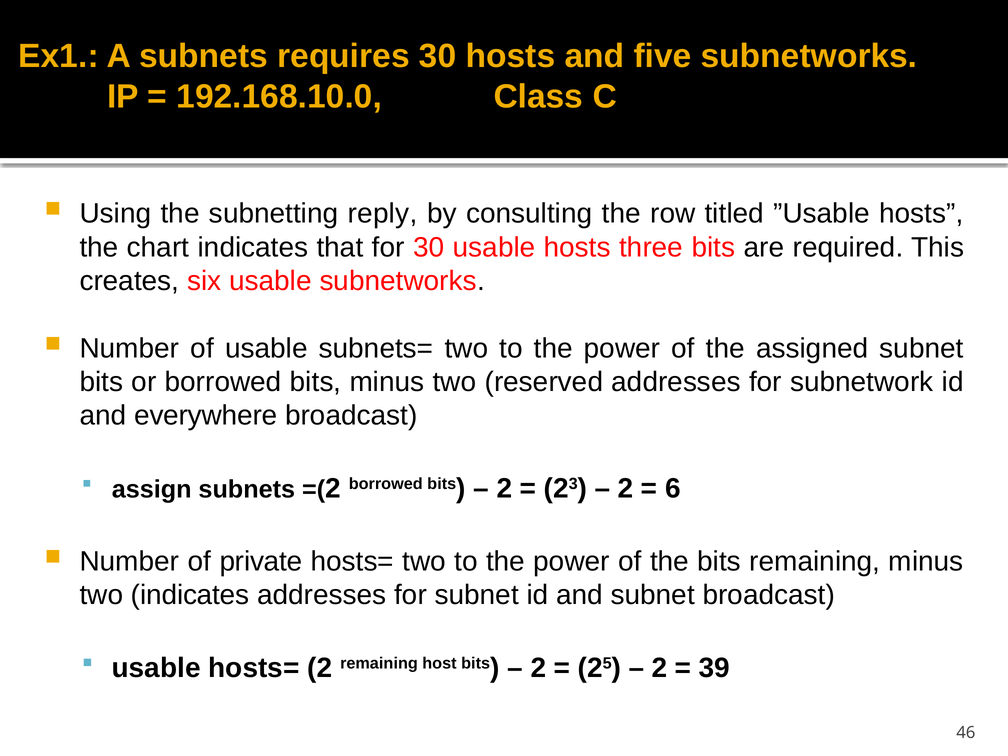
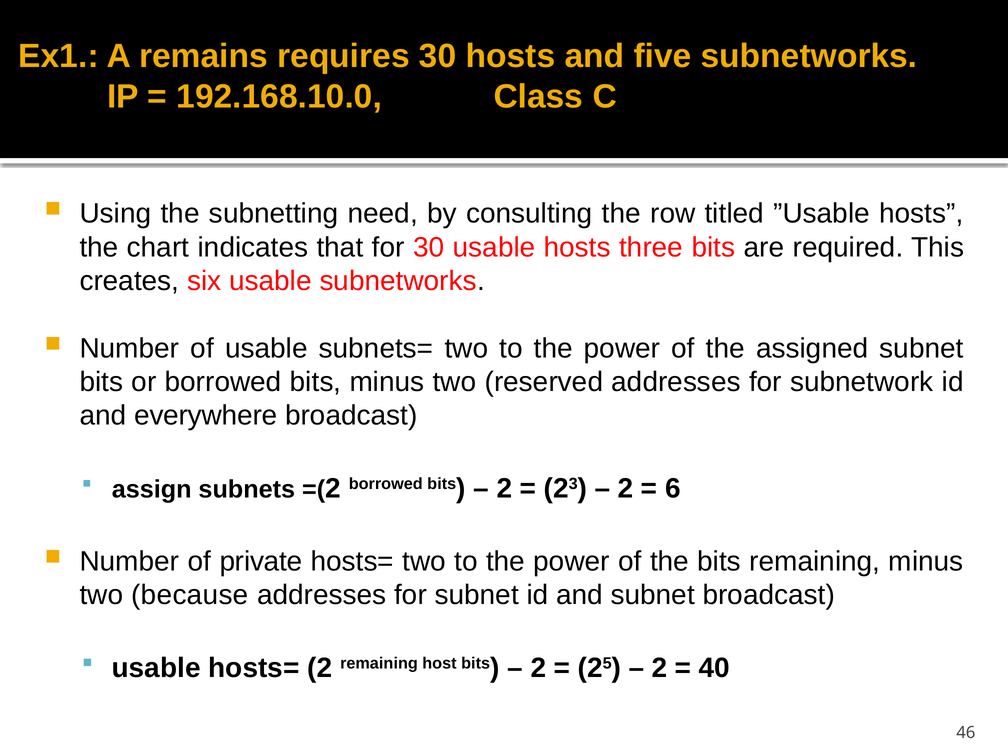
A subnets: subnets -> remains
reply: reply -> need
two indicates: indicates -> because
39: 39 -> 40
